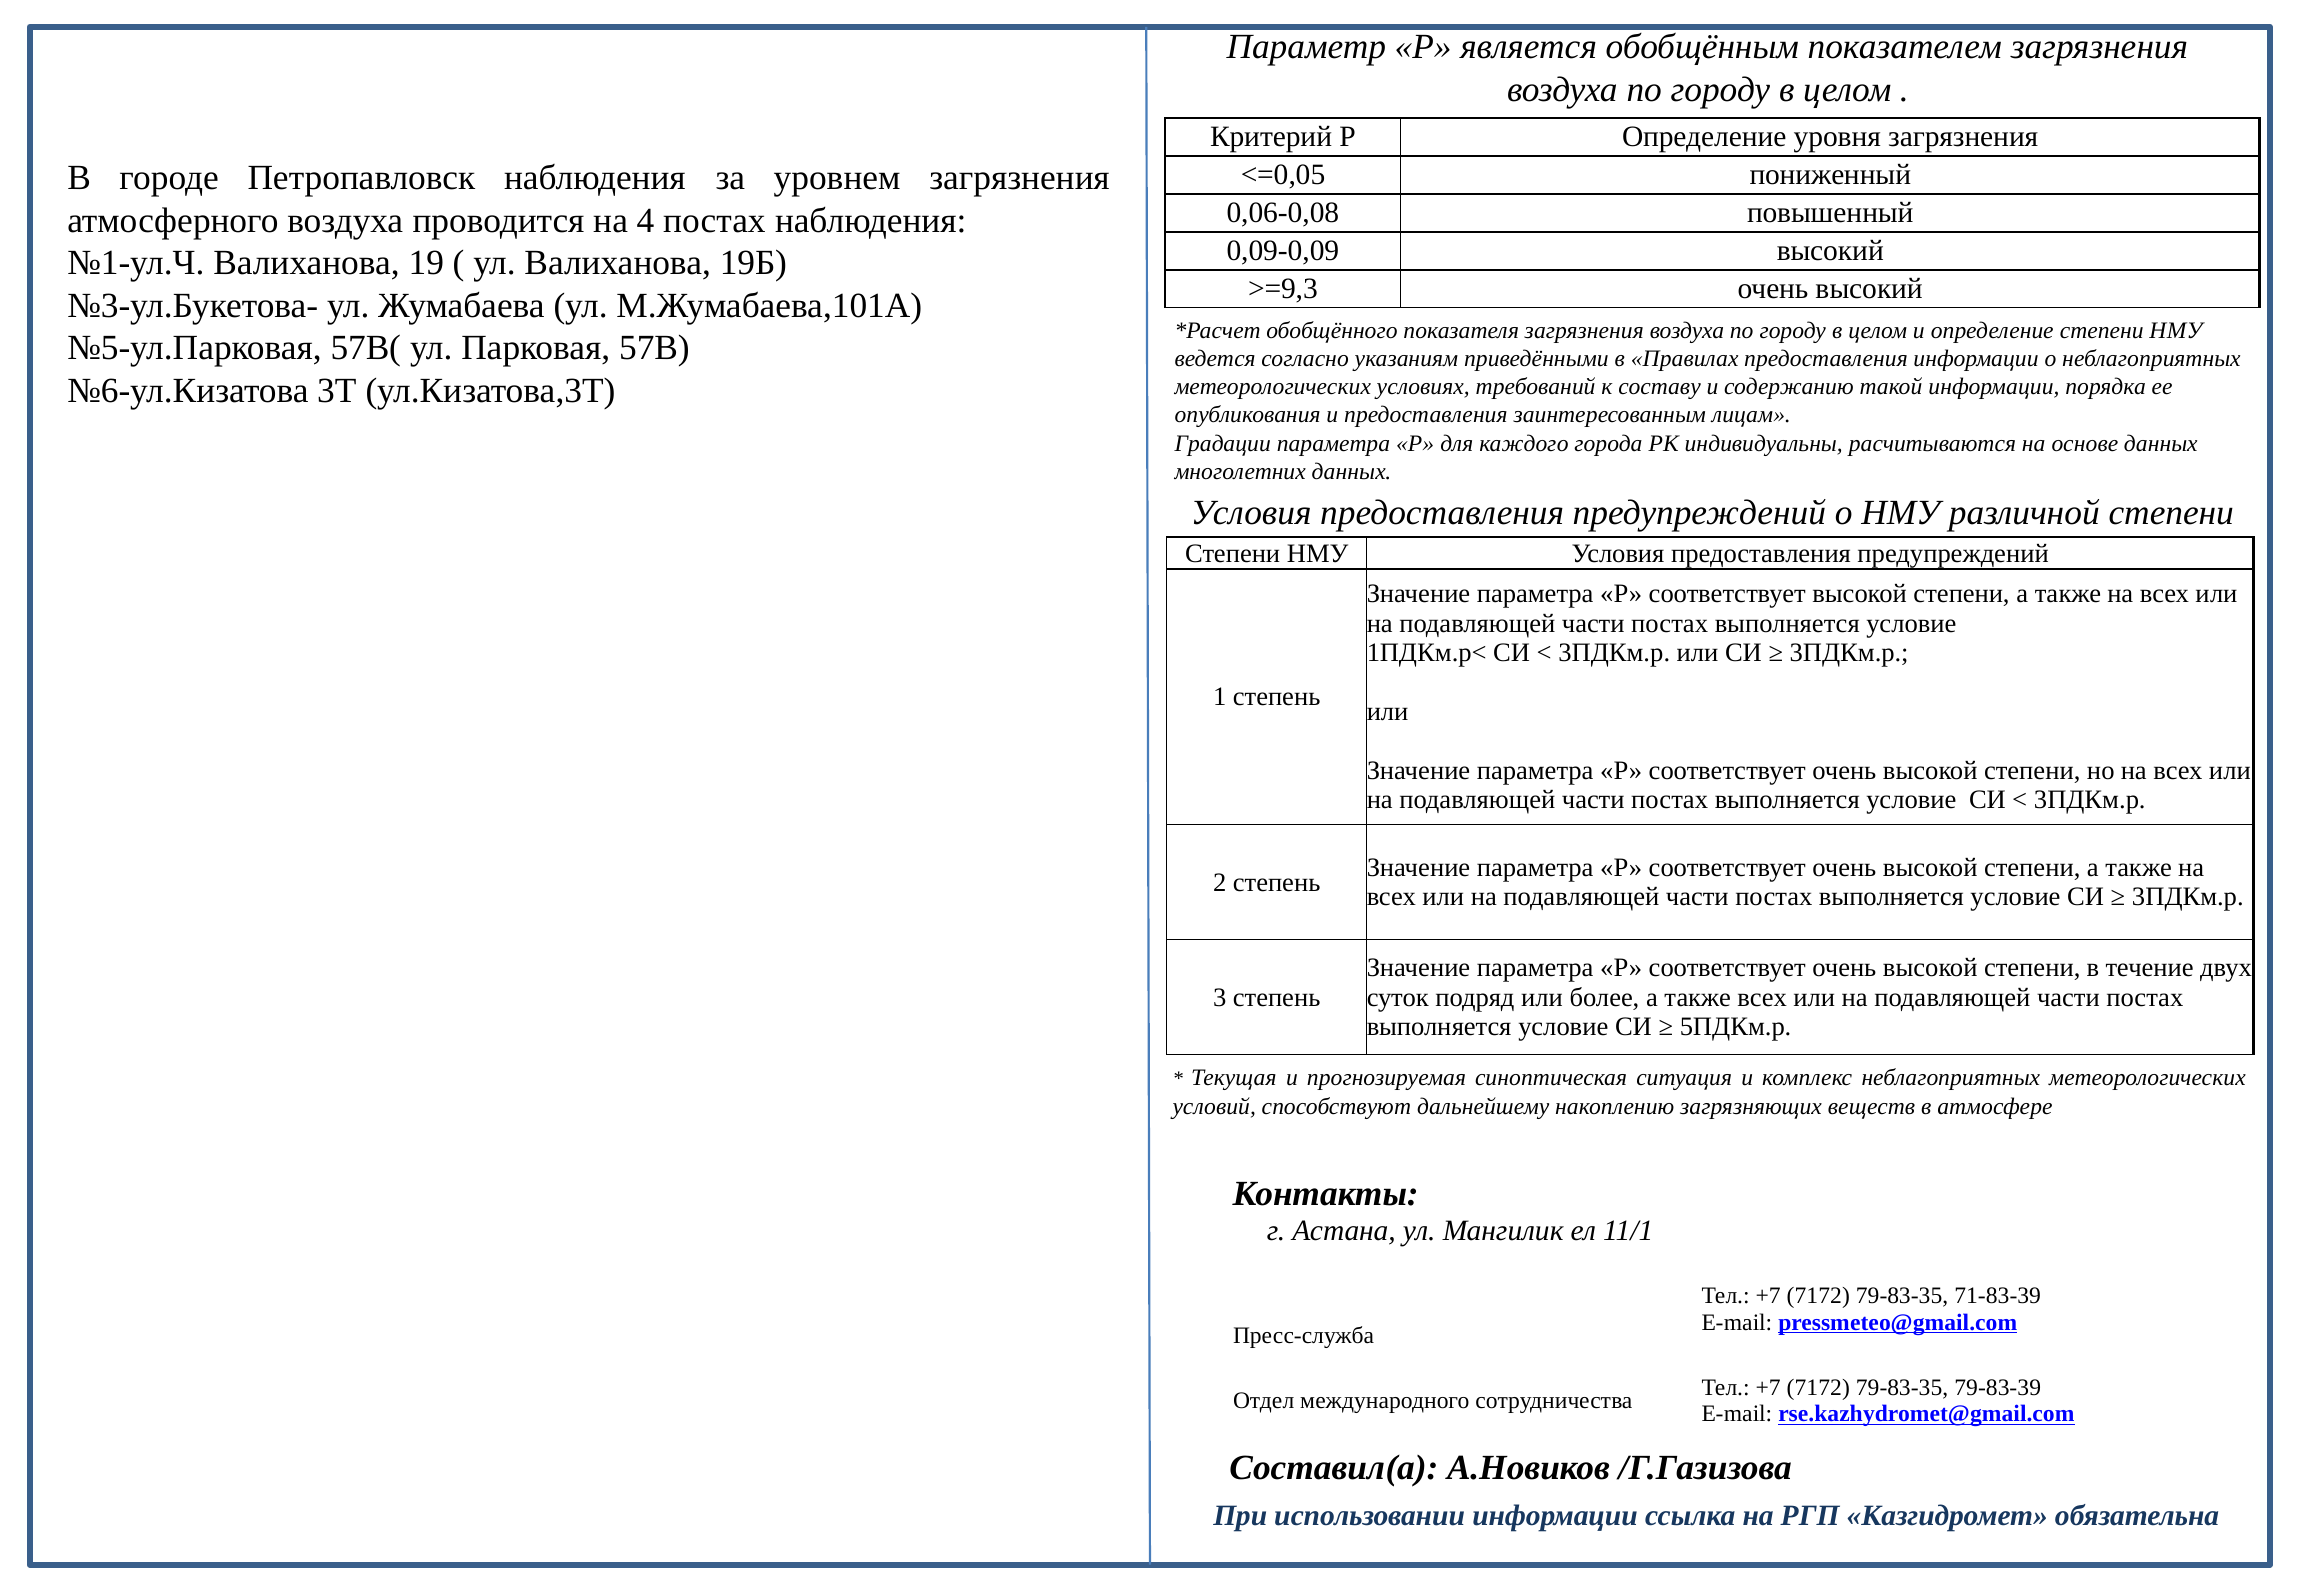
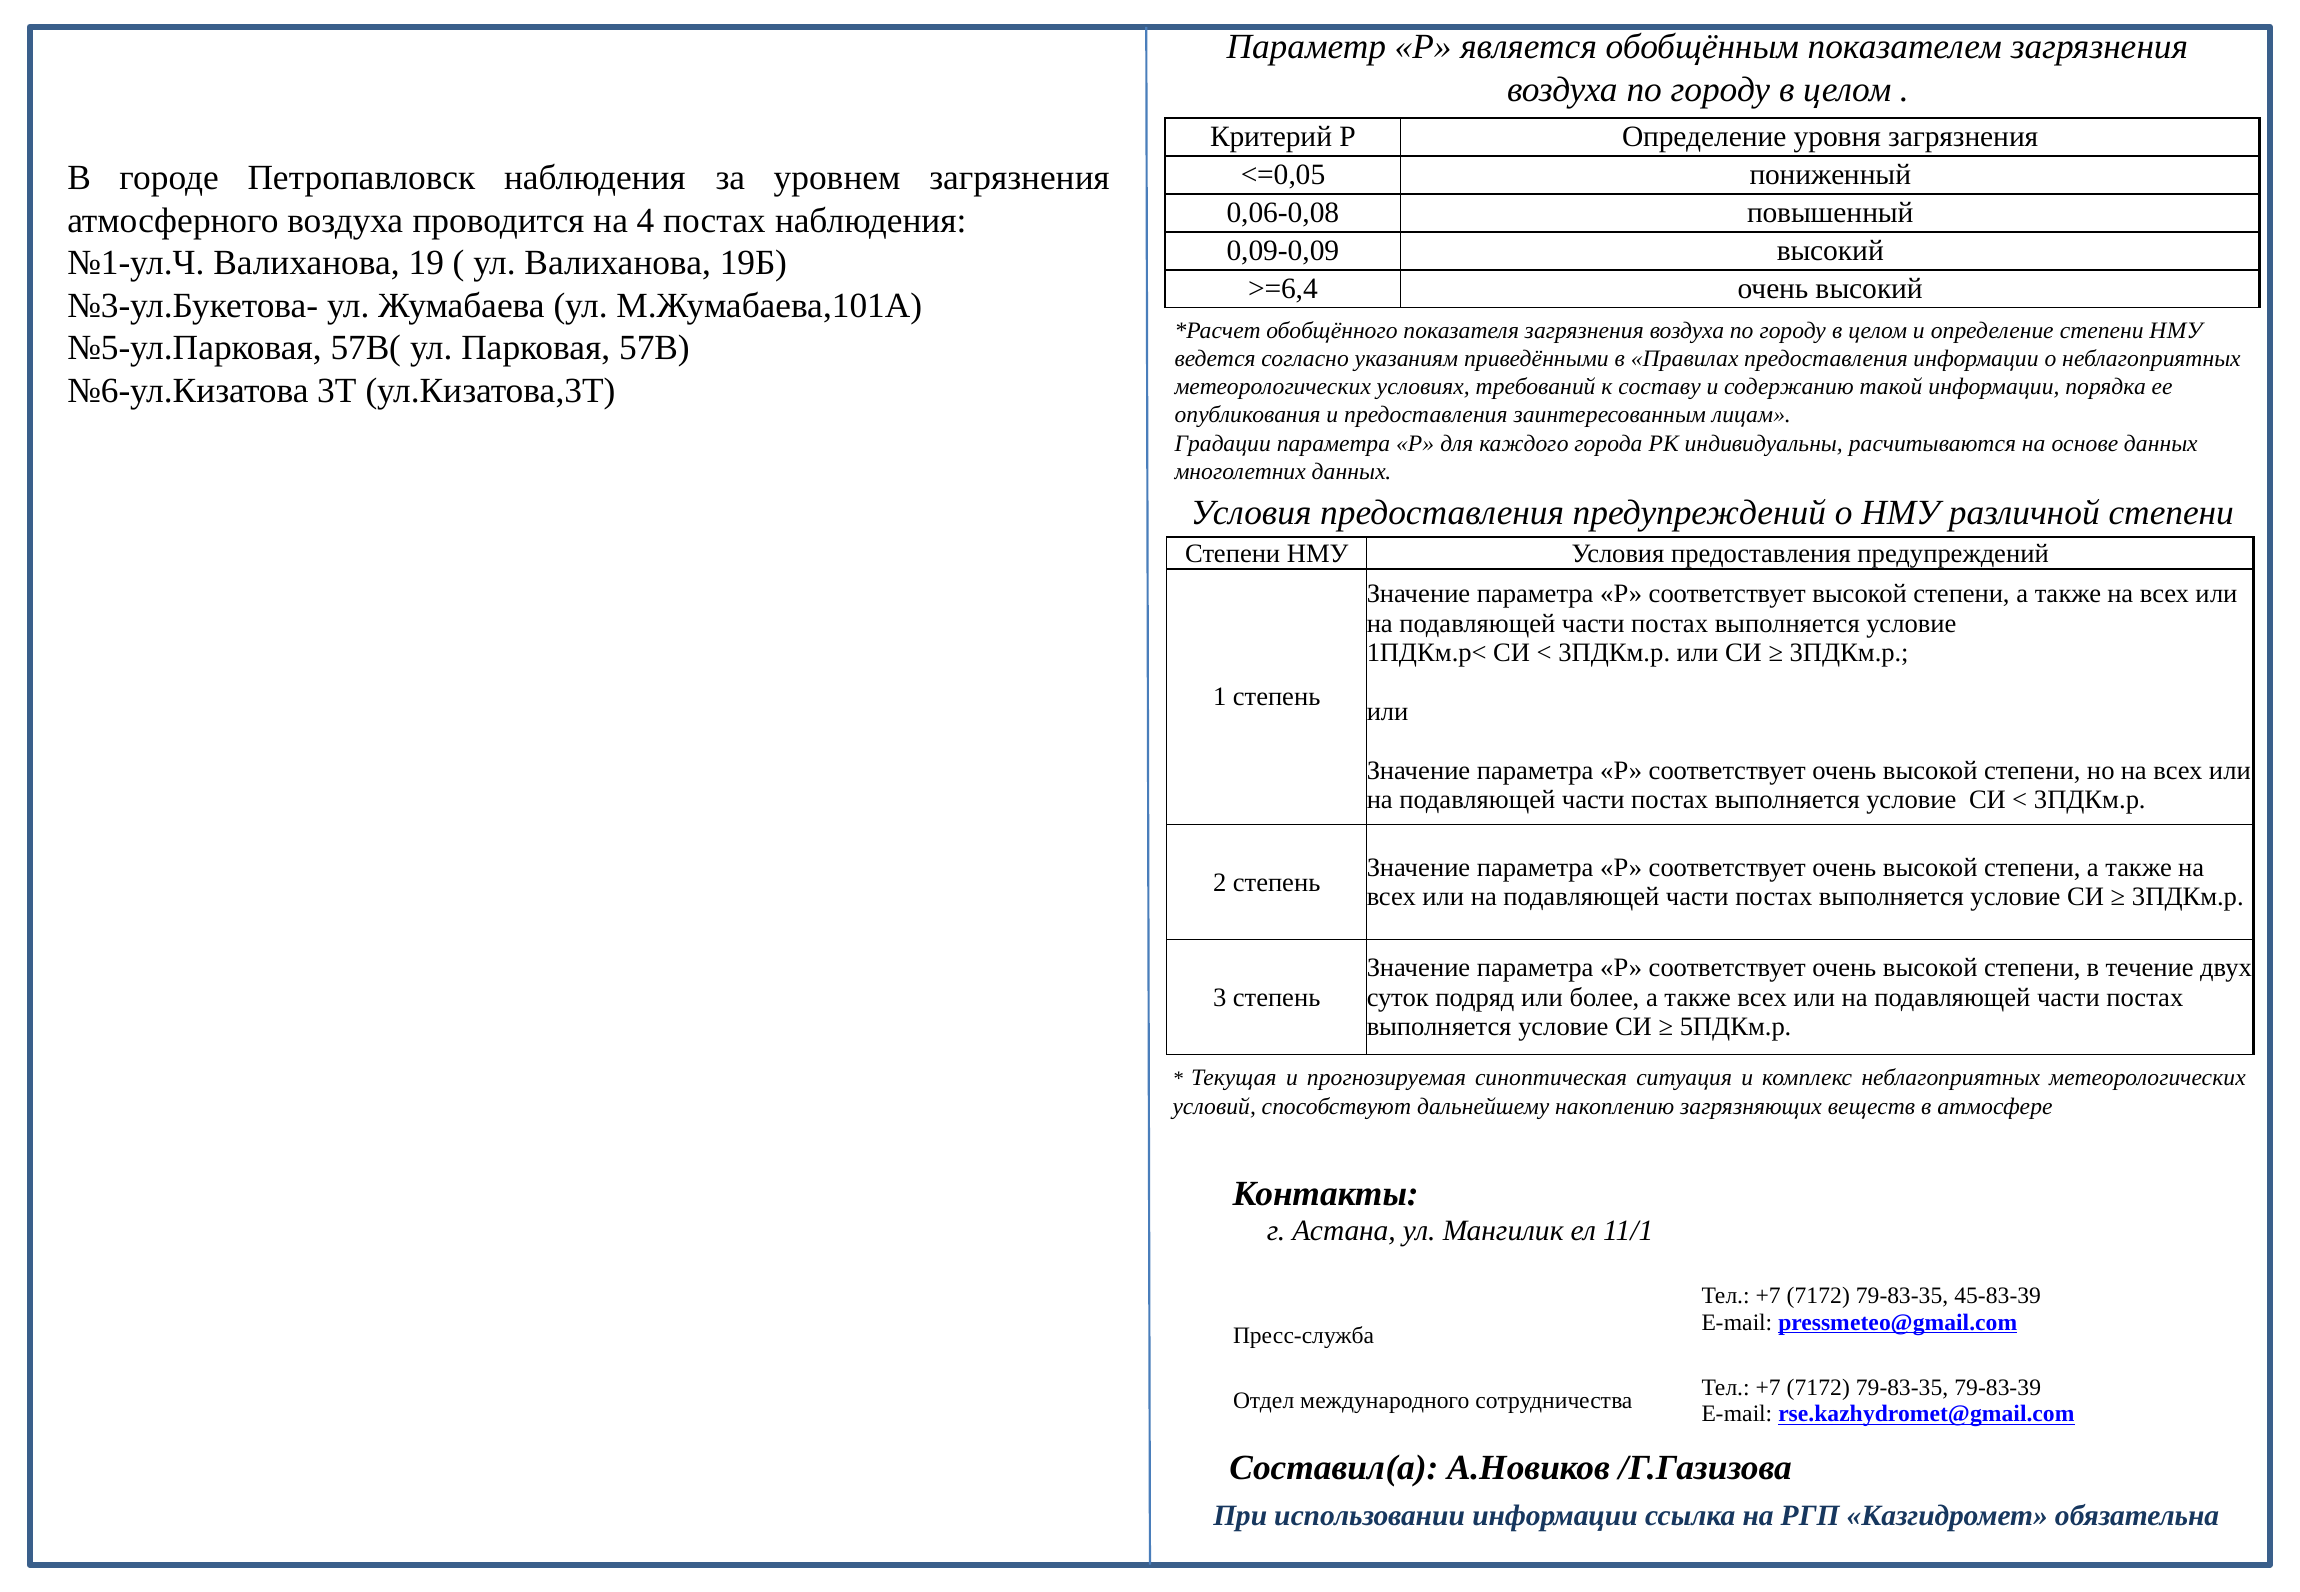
>=9,3: >=9,3 -> >=6,4
71-83-39: 71-83-39 -> 45-83-39
